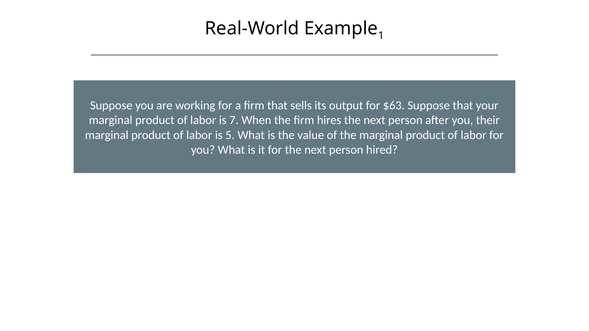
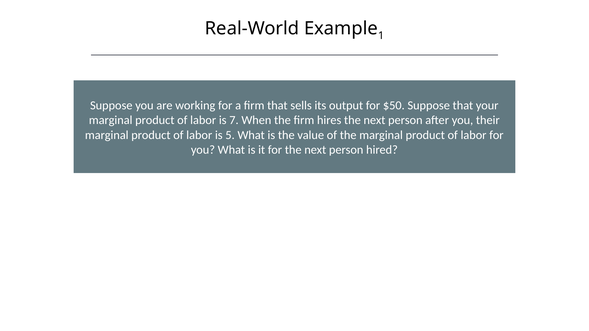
$63: $63 -> $50
